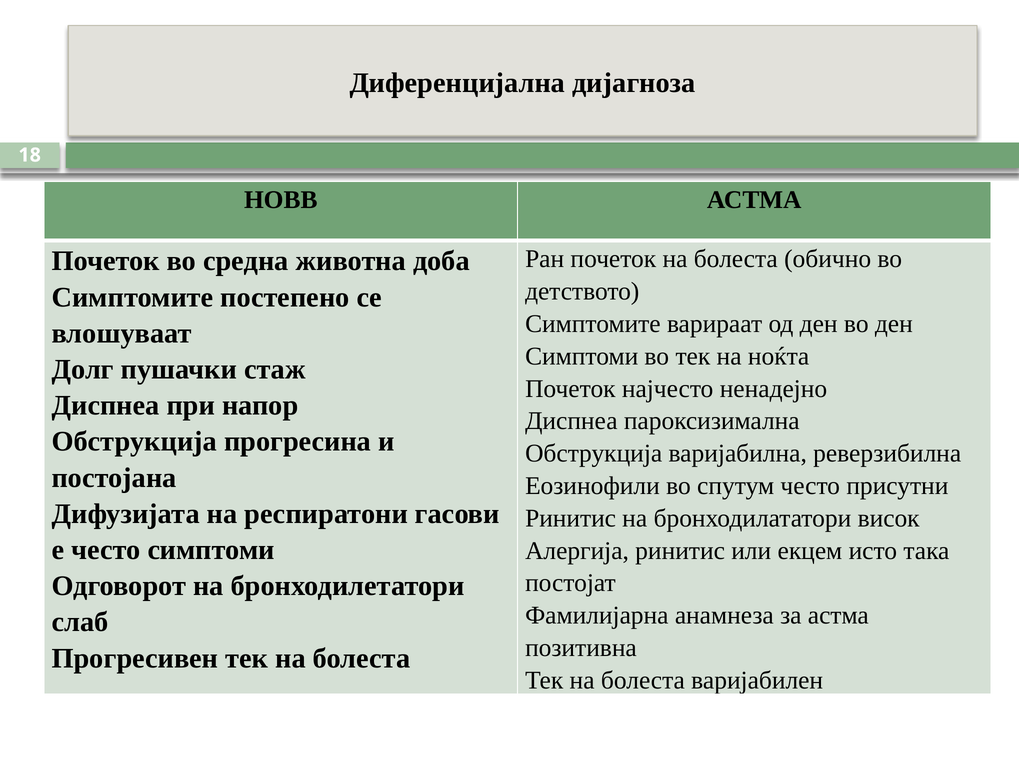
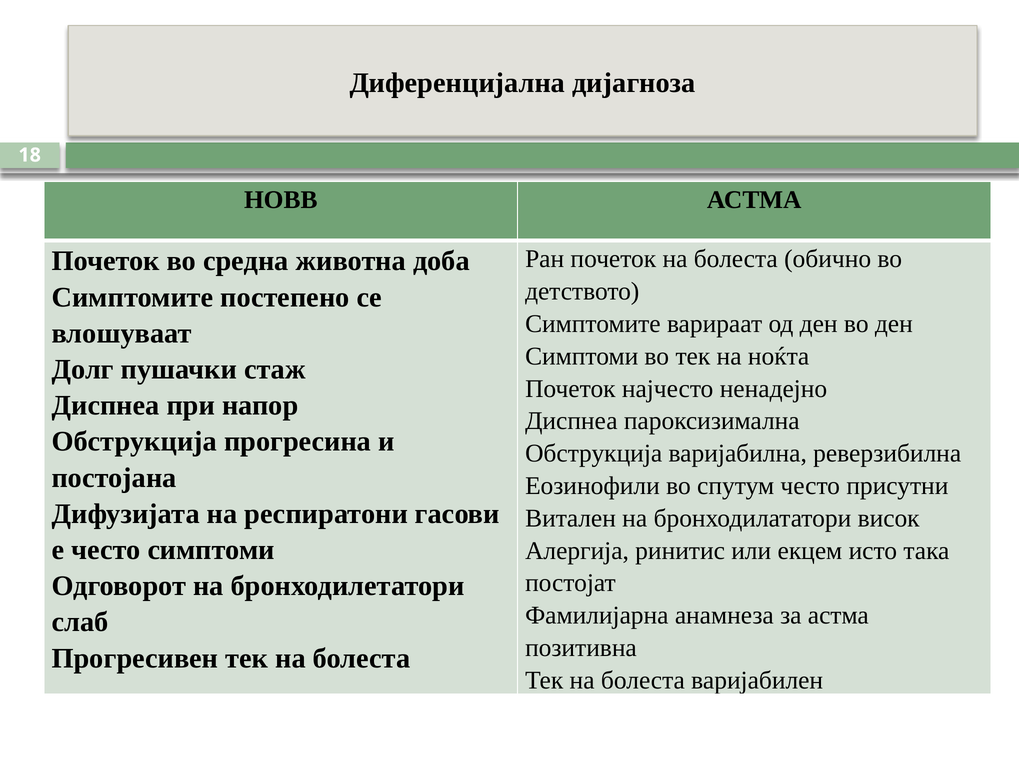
Ринитис at (571, 518): Ринитис -> Витален
